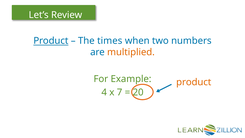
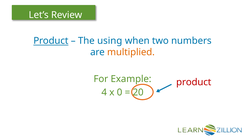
times: times -> using
product at (194, 82) colour: orange -> red
7: 7 -> 0
